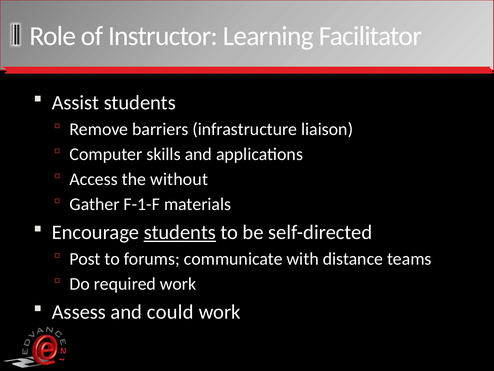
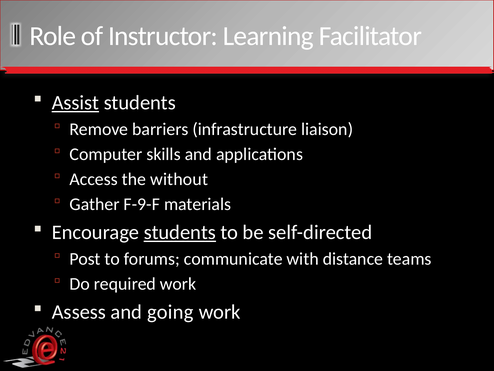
Assist underline: none -> present
F-1-F: F-1-F -> F-9-F
could: could -> going
